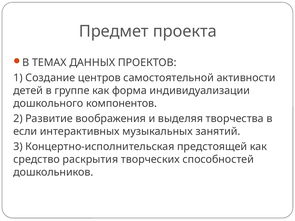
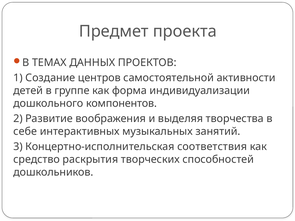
если: если -> себе
предстоящей: предстоящей -> соответствия
